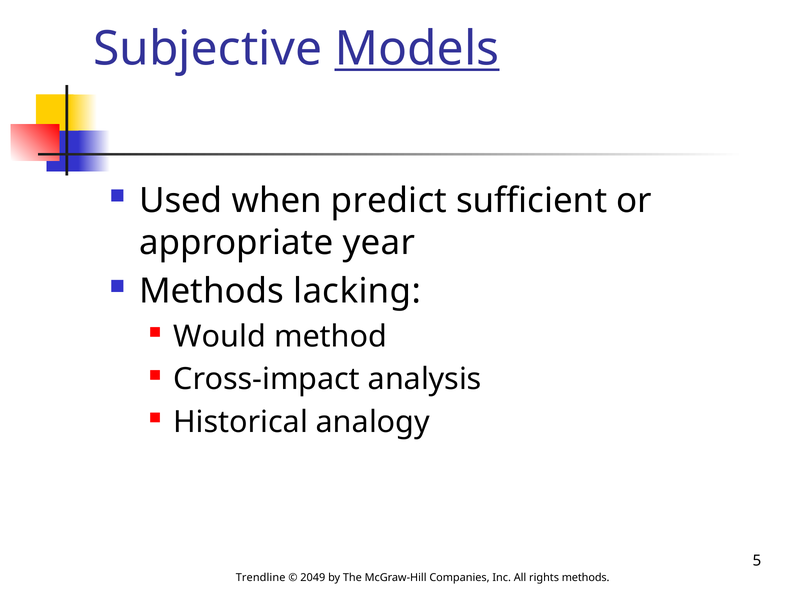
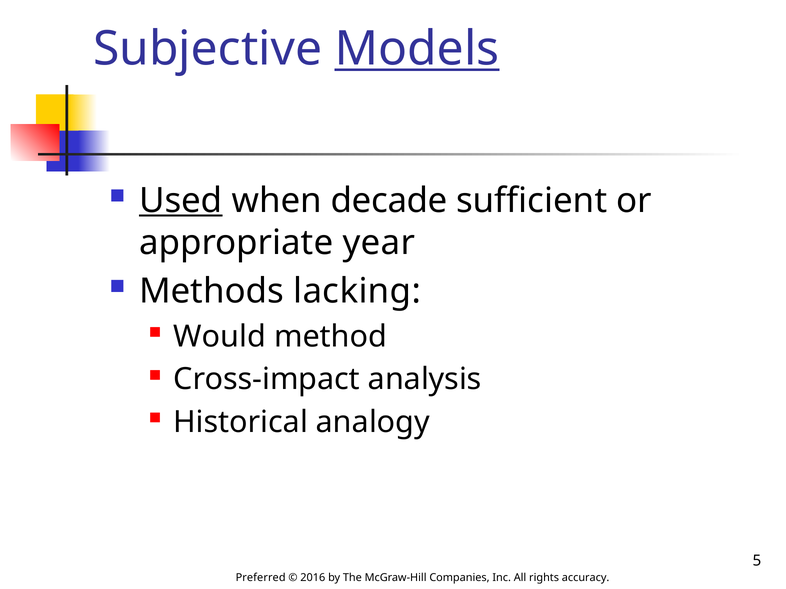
Used underline: none -> present
predict: predict -> decade
Trendline: Trendline -> Preferred
2049: 2049 -> 2016
rights methods: methods -> accuracy
